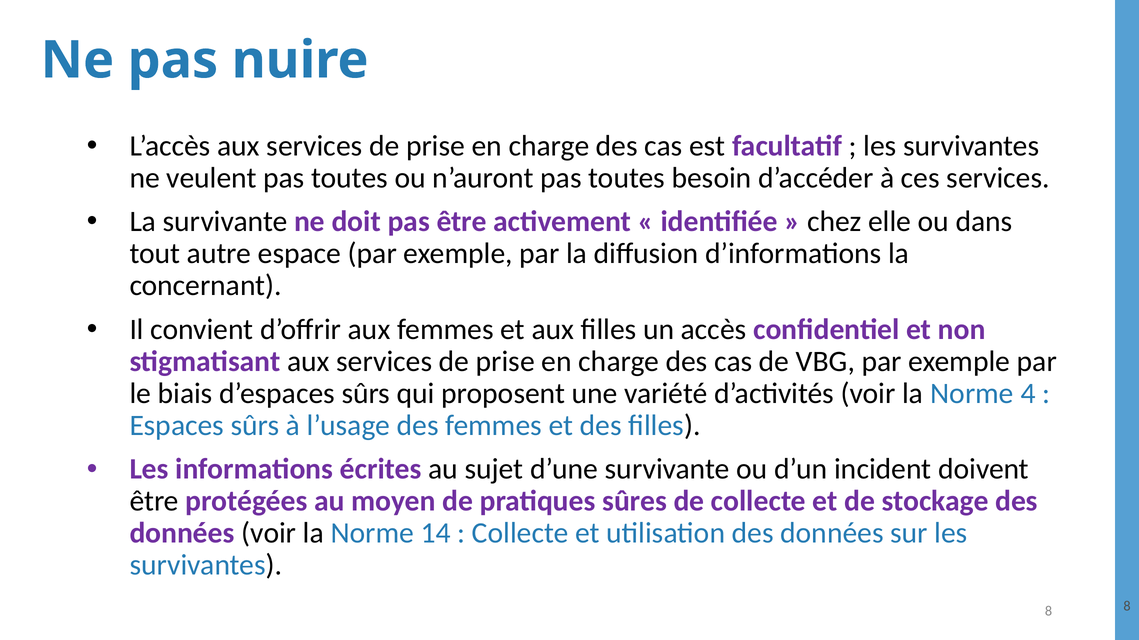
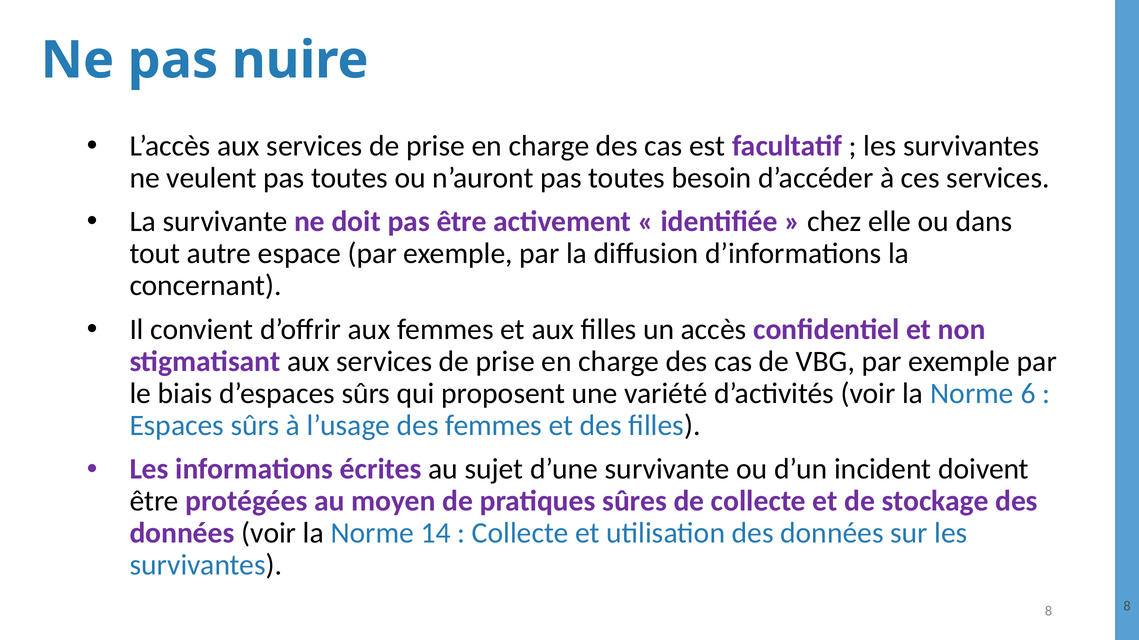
4: 4 -> 6
